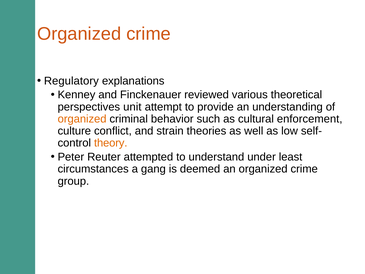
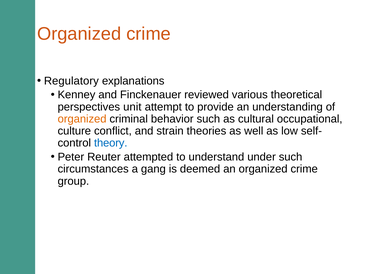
enforcement: enforcement -> occupational
theory colour: orange -> blue
under least: least -> such
